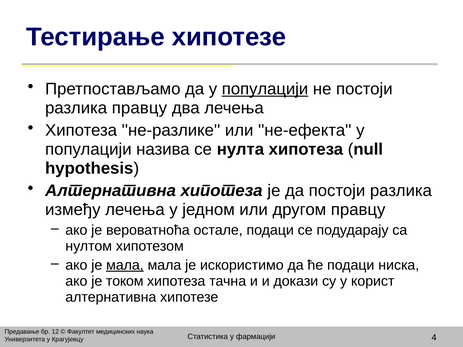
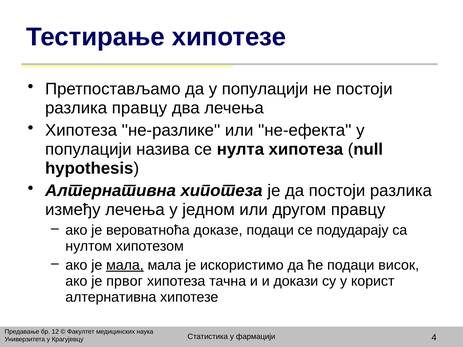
популацији at (265, 89) underline: present -> none
остале: остале -> доказе
ниска: ниска -> висок
током: током -> првог
